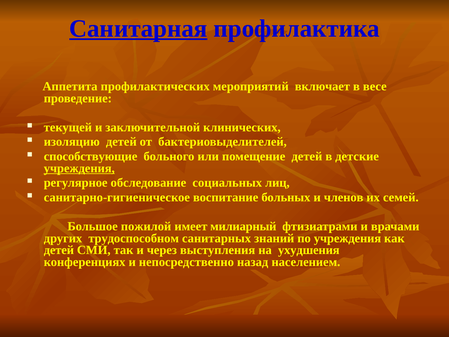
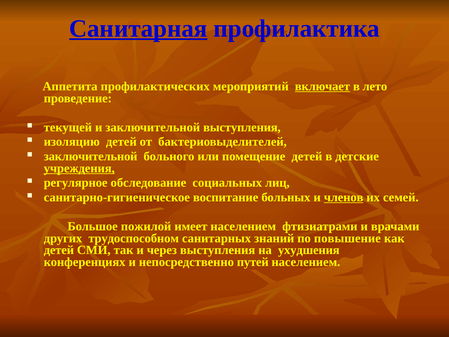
включает underline: none -> present
весе: весе -> лето
заключительной клинических: клинических -> выступления
способствующие at (91, 156): способствующие -> заключительной
членов underline: none -> present
имеет милиарный: милиарный -> населением
по учреждения: учреждения -> повышение
назад: назад -> путей
